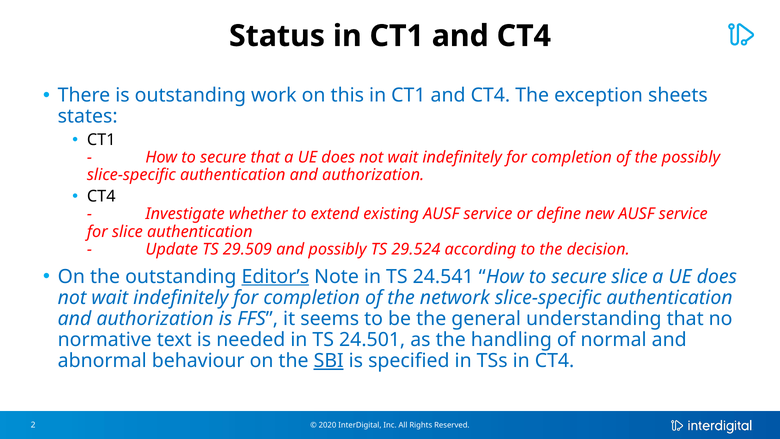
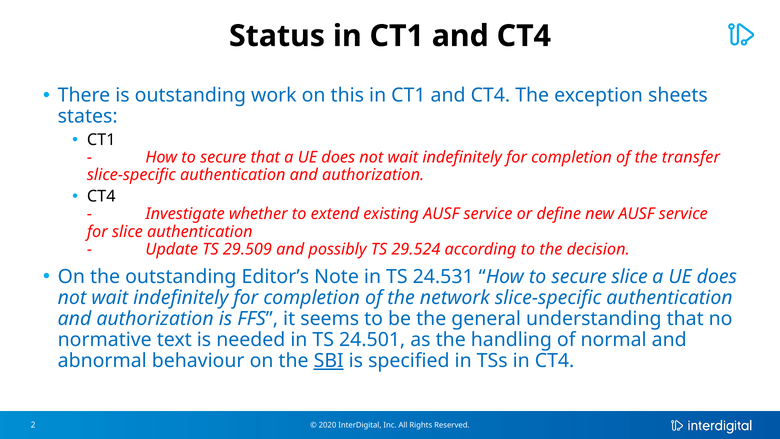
the possibly: possibly -> transfer
Editor’s underline: present -> none
24.541: 24.541 -> 24.531
